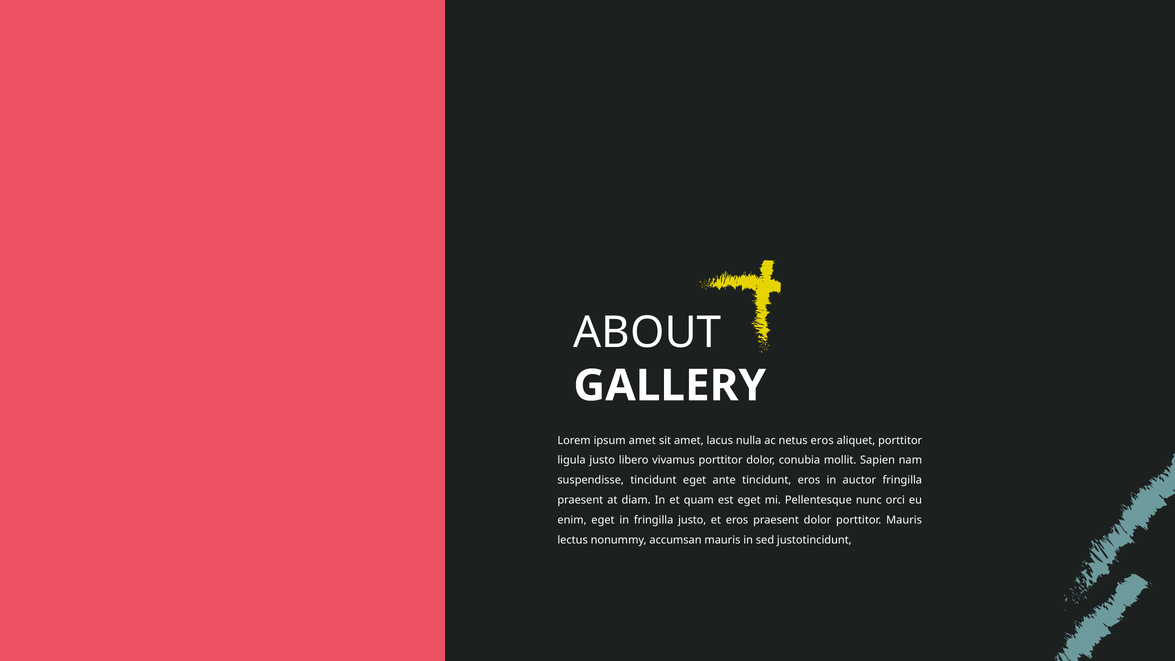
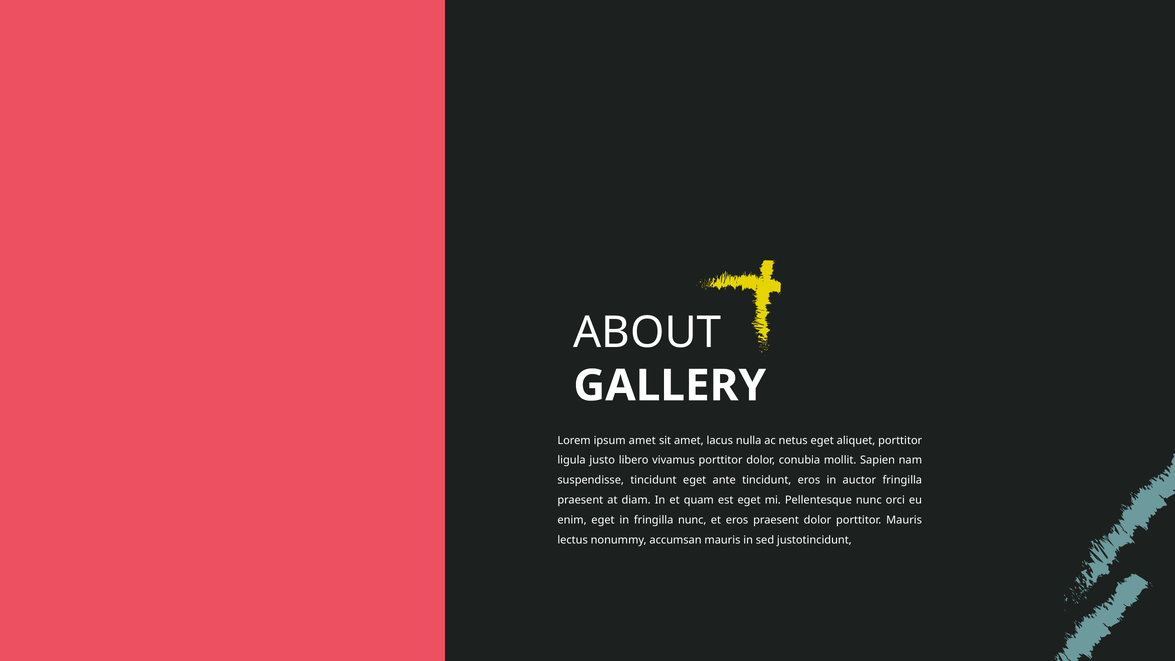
netus eros: eros -> eget
fringilla justo: justo -> nunc
